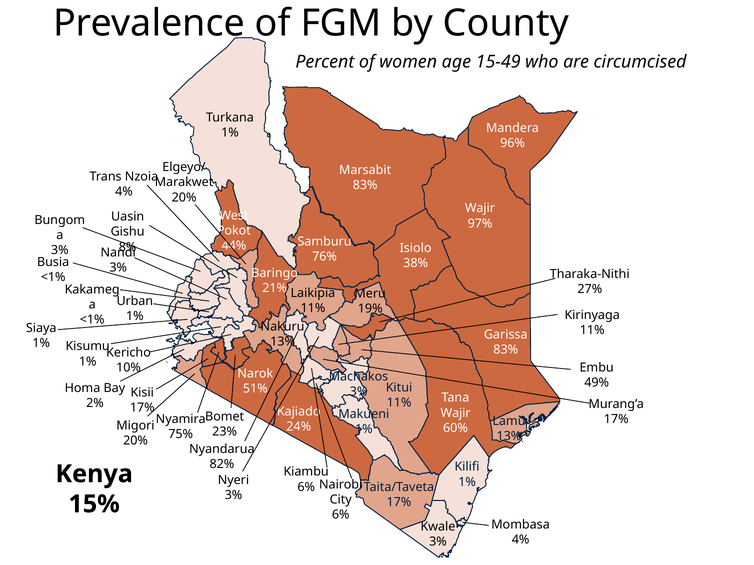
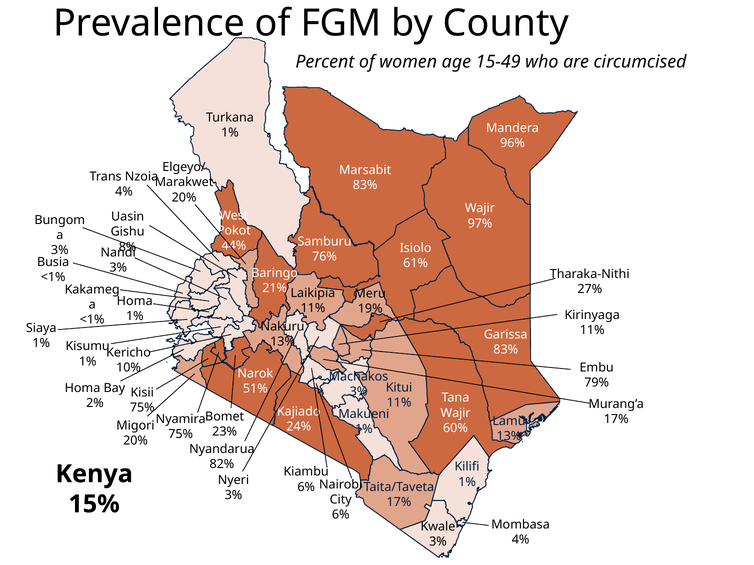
38%: 38% -> 61%
Urban at (135, 301): Urban -> Homa
49%: 49% -> 79%
17% at (142, 408): 17% -> 75%
